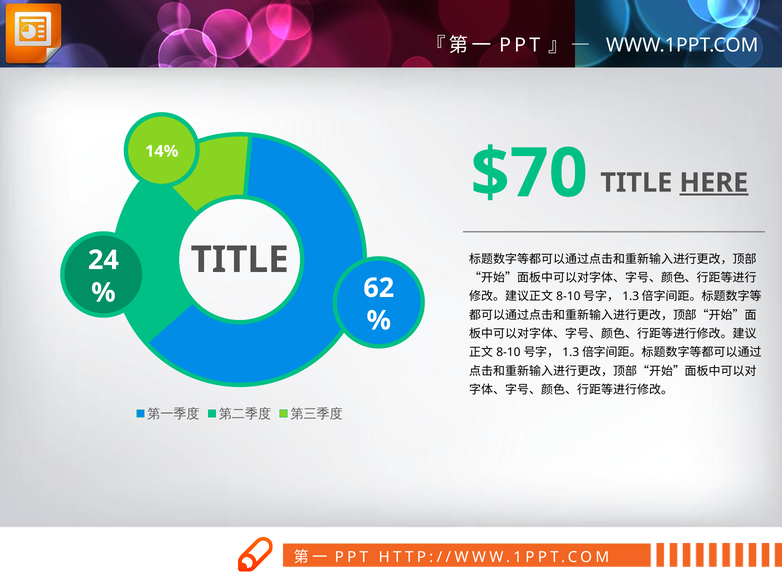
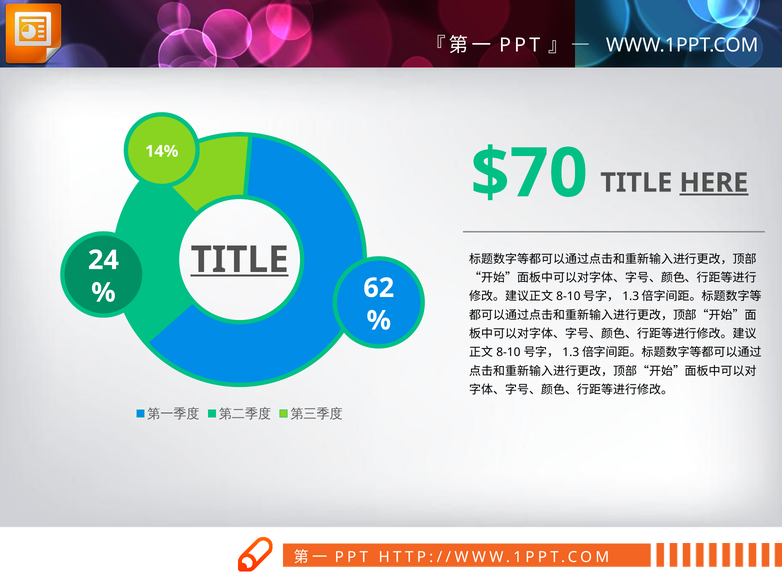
TITLE at (240, 260) underline: none -> present
